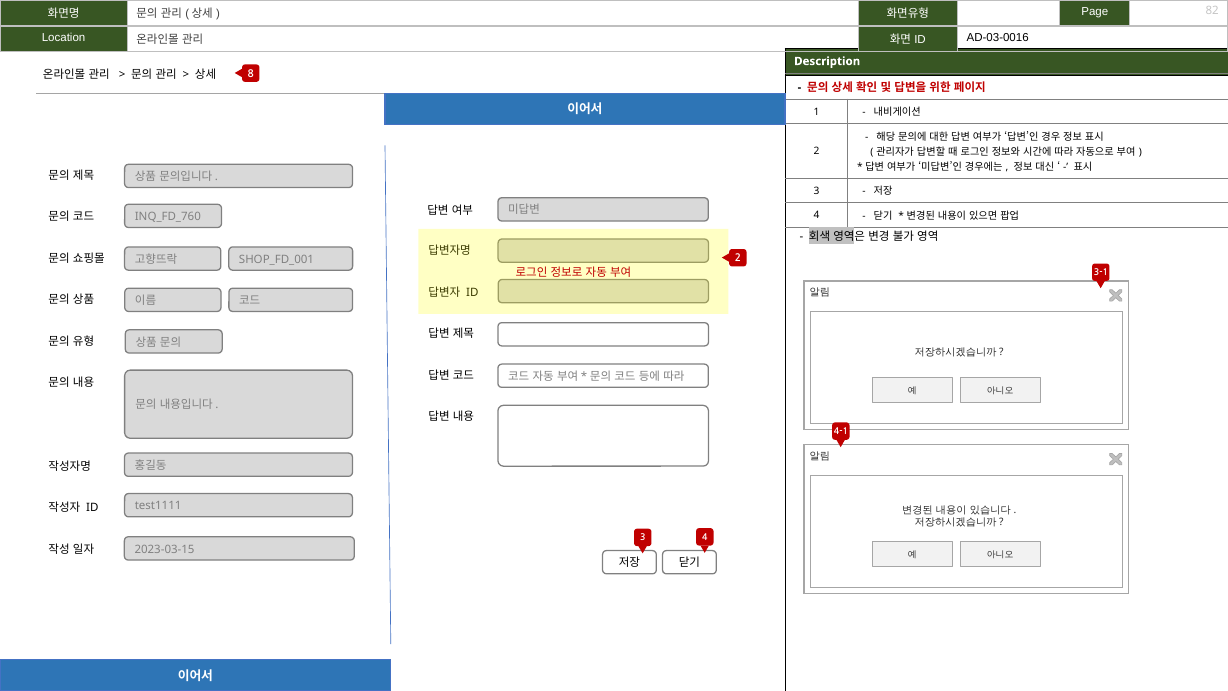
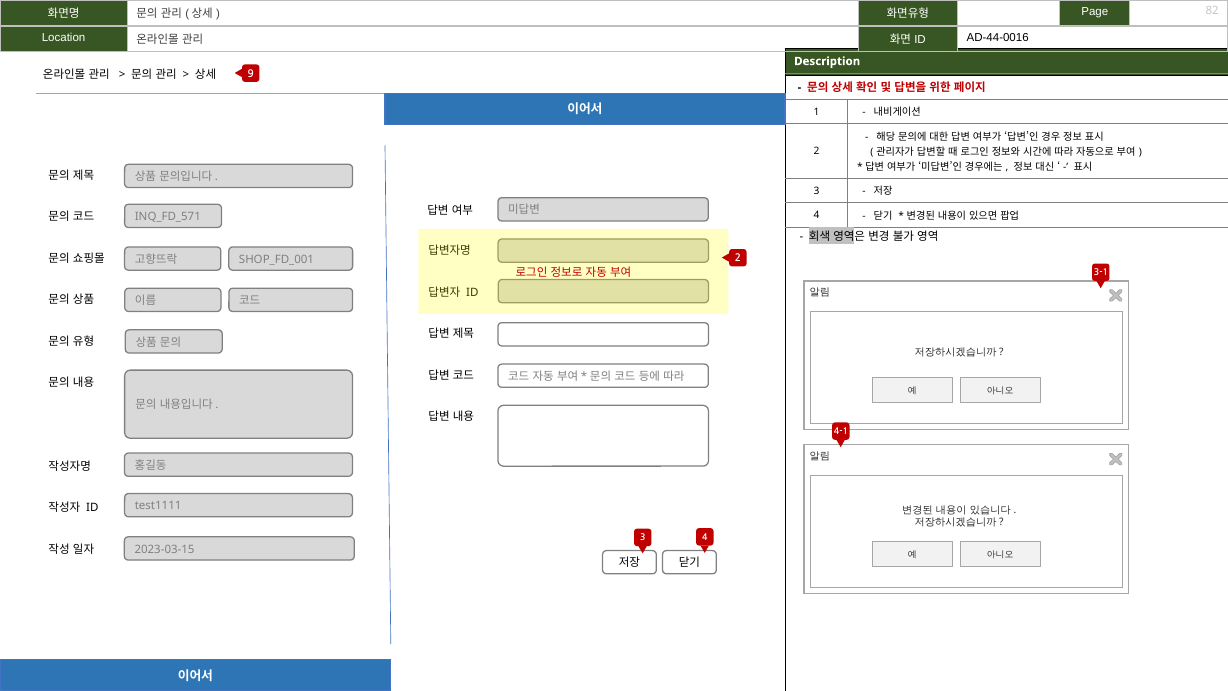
AD-03-0016: AD-03-0016 -> AD-44-0016
8: 8 -> 9
INQ_FD_760: INQ_FD_760 -> INQ_FD_571
